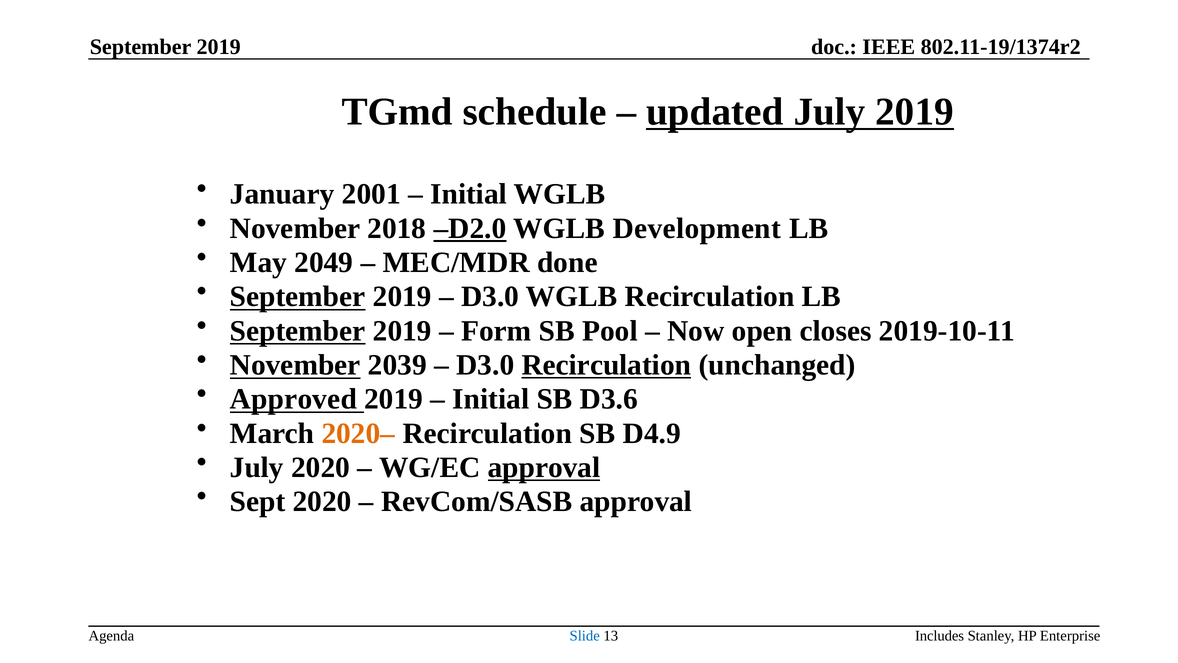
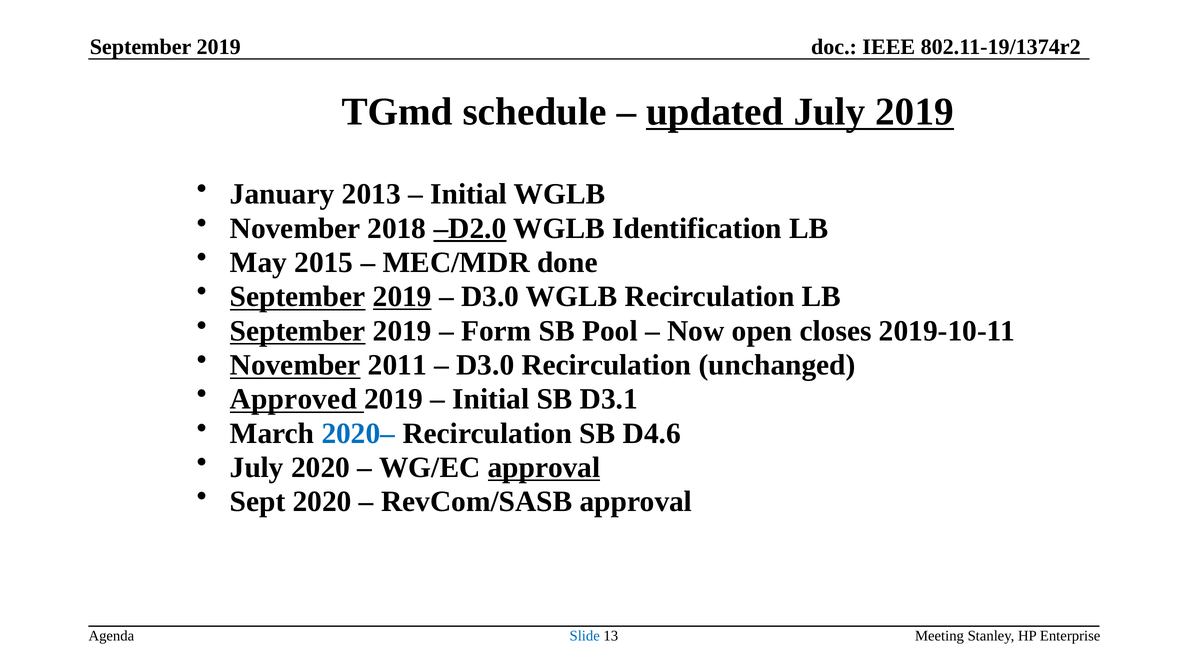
2001: 2001 -> 2013
Development: Development -> Identification
2049: 2049 -> 2015
2019 at (402, 297) underline: none -> present
2039: 2039 -> 2011
Recirculation at (606, 365) underline: present -> none
D3.6: D3.6 -> D3.1
2020– colour: orange -> blue
D4.9: D4.9 -> D4.6
Includes: Includes -> Meeting
